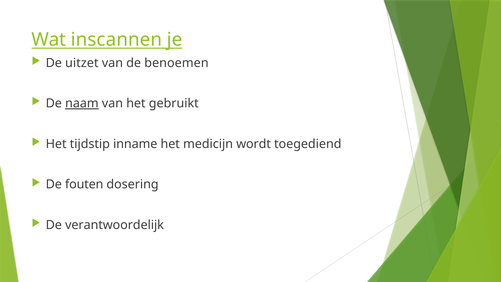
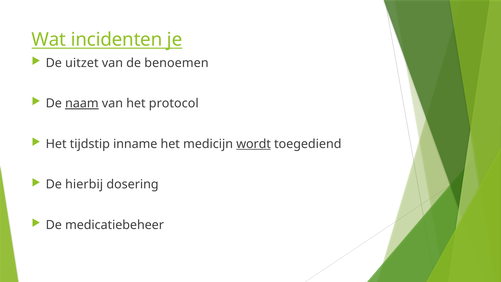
inscannen: inscannen -> incidenten
gebruikt: gebruikt -> protocol
wordt underline: none -> present
fouten: fouten -> hierbij
verantwoordelijk: verantwoordelijk -> medicatiebeheer
